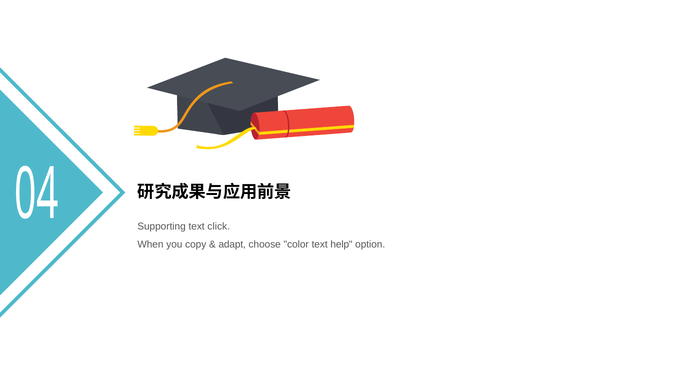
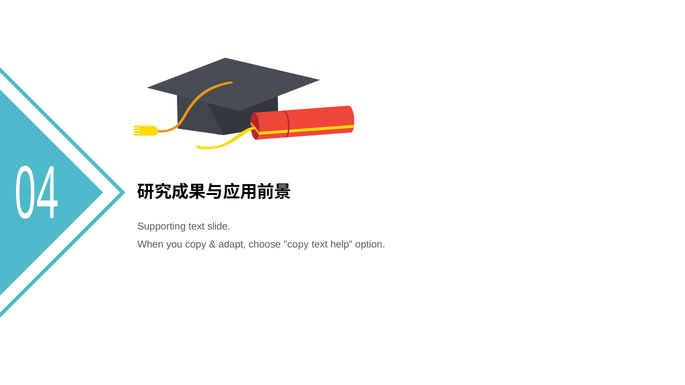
click: click -> slide
choose color: color -> copy
